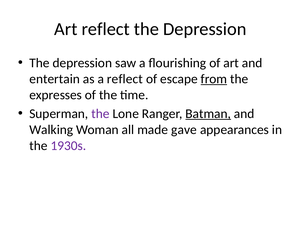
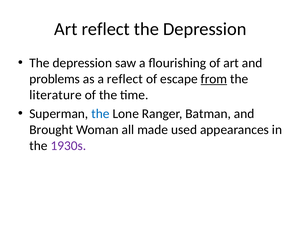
entertain: entertain -> problems
expresses: expresses -> literature
the at (100, 114) colour: purple -> blue
Batman underline: present -> none
Walking: Walking -> Brought
gave: gave -> used
